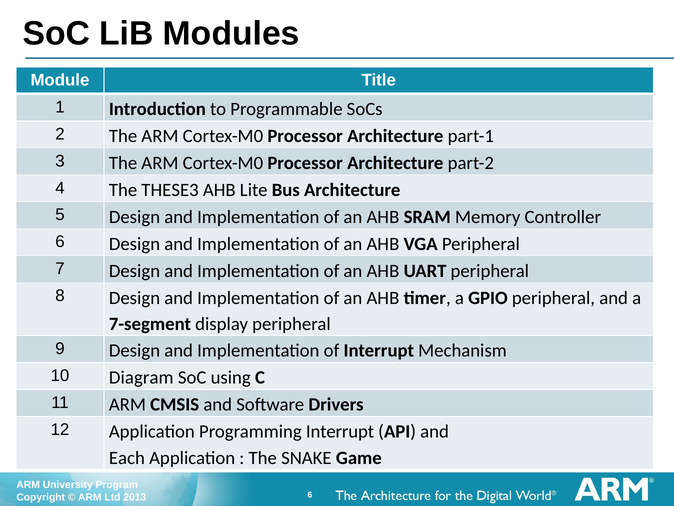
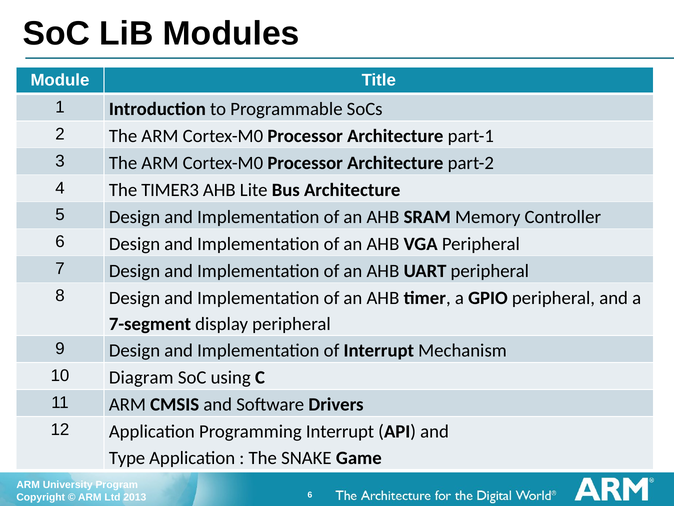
THESE3: THESE3 -> TIMER3
Each: Each -> Type
